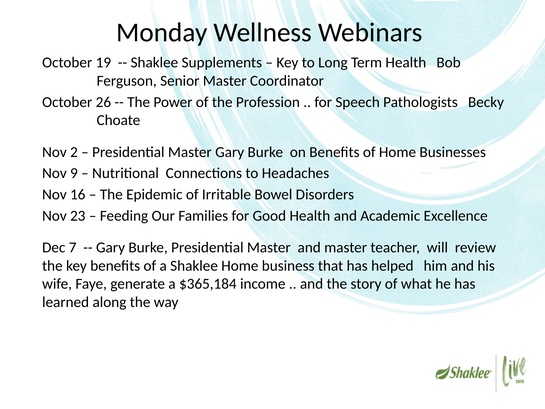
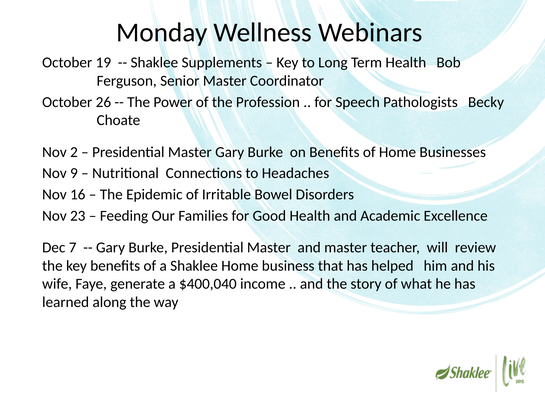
$365,184: $365,184 -> $400,040
